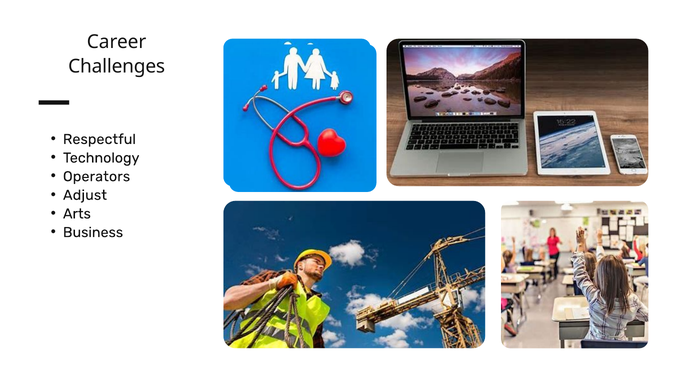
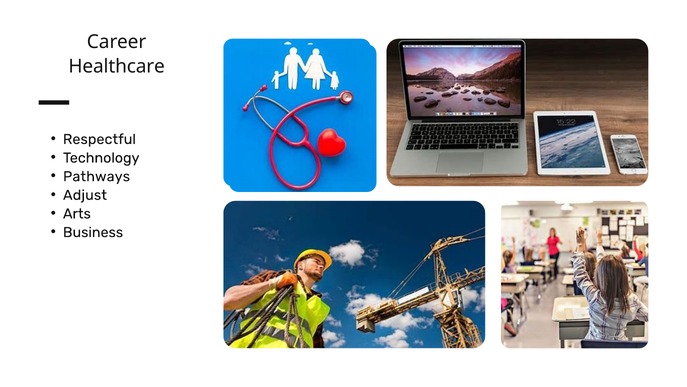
Challenges: Challenges -> Healthcare
Operators: Operators -> Pathways
